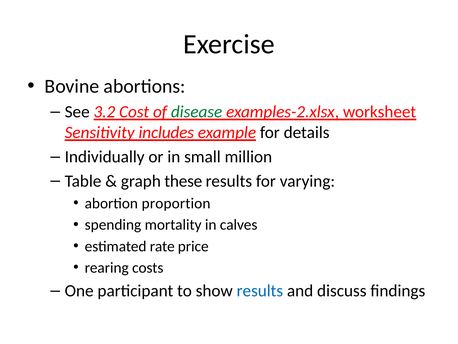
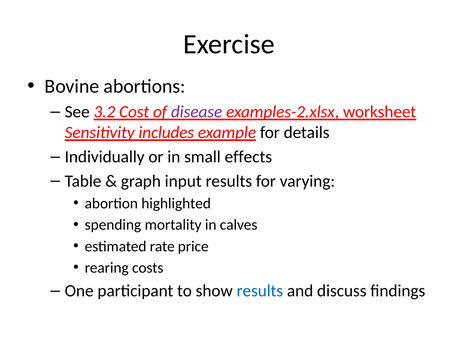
disease colour: green -> purple
million: million -> effects
these: these -> input
proportion: proportion -> highlighted
